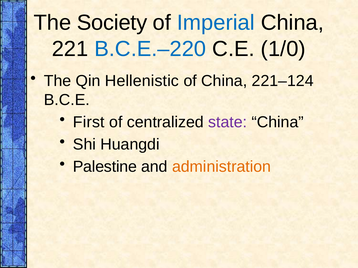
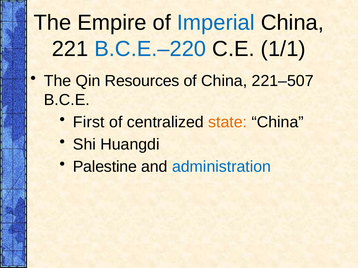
Society: Society -> Empire
1/0: 1/0 -> 1/1
Hellenistic: Hellenistic -> Resources
221–124: 221–124 -> 221–507
state colour: purple -> orange
administration colour: orange -> blue
